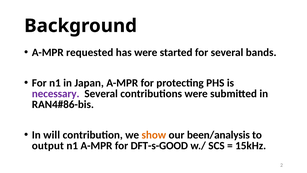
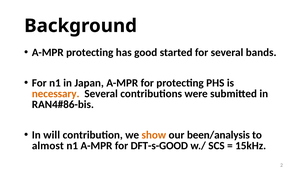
A-MPR requested: requested -> protecting
has were: were -> good
necessary colour: purple -> orange
output: output -> almost
